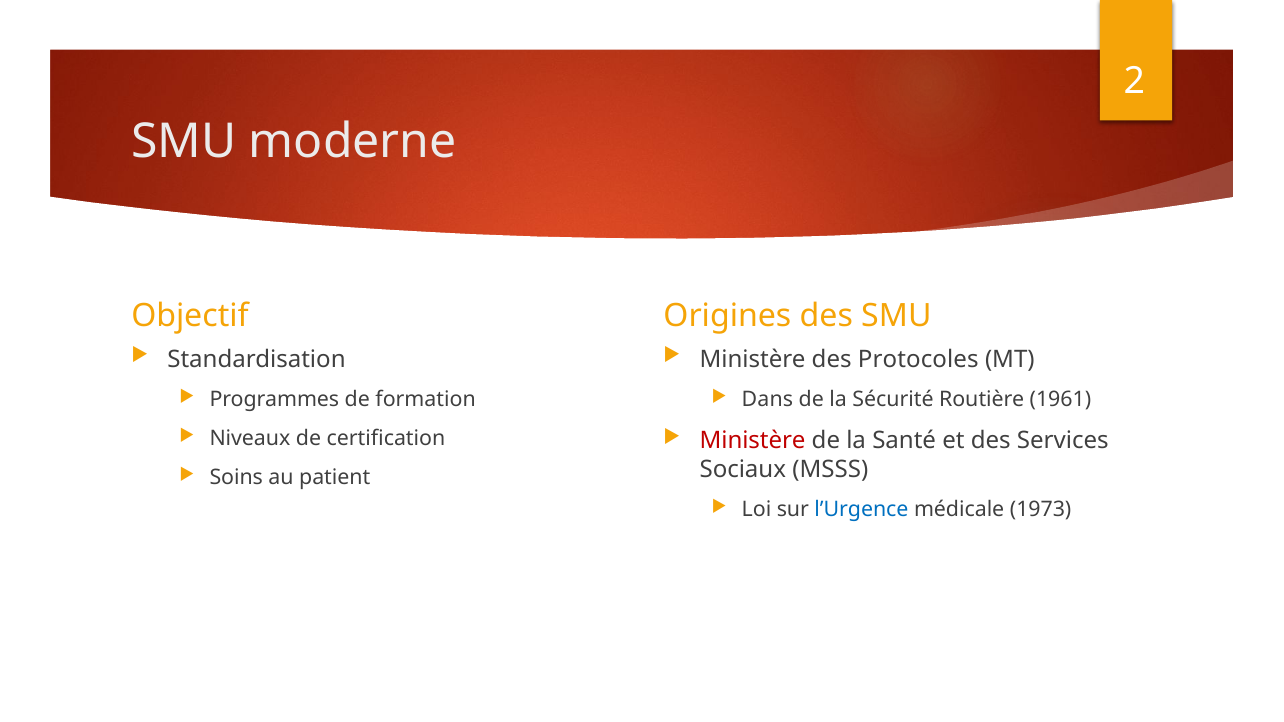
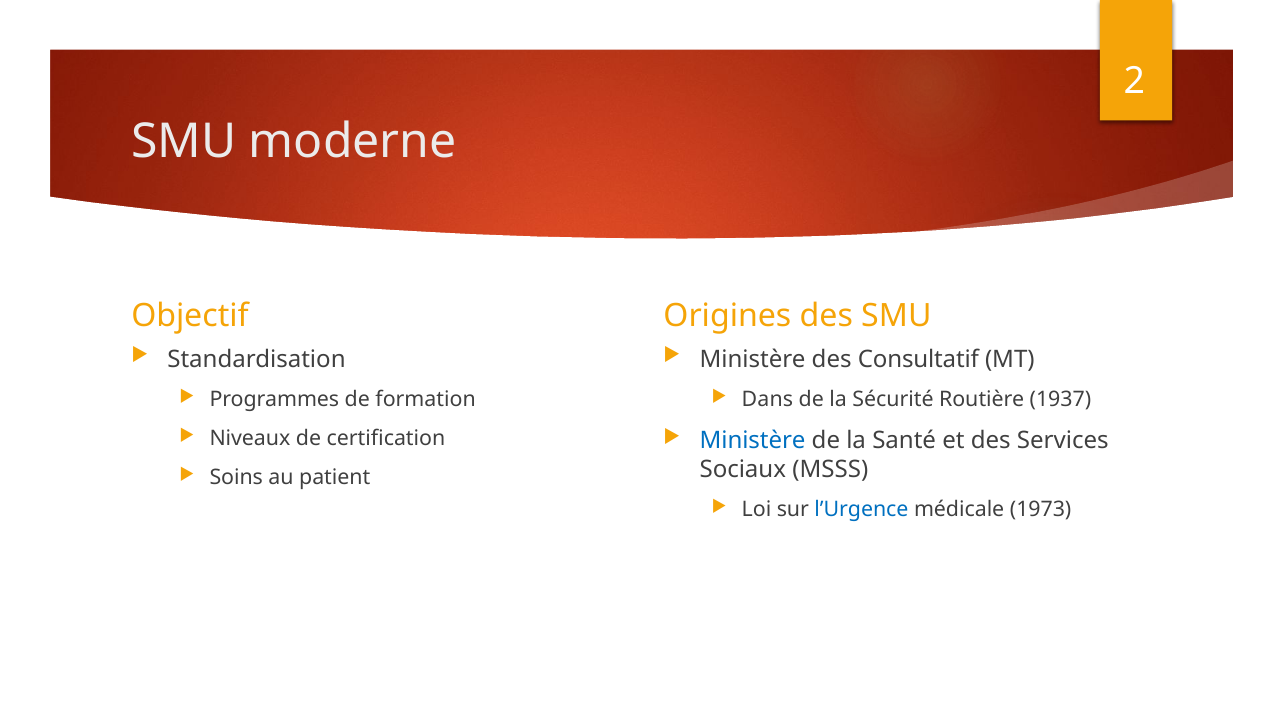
Protocoles: Protocoles -> Consultatif
1961: 1961 -> 1937
Ministère at (753, 441) colour: red -> blue
